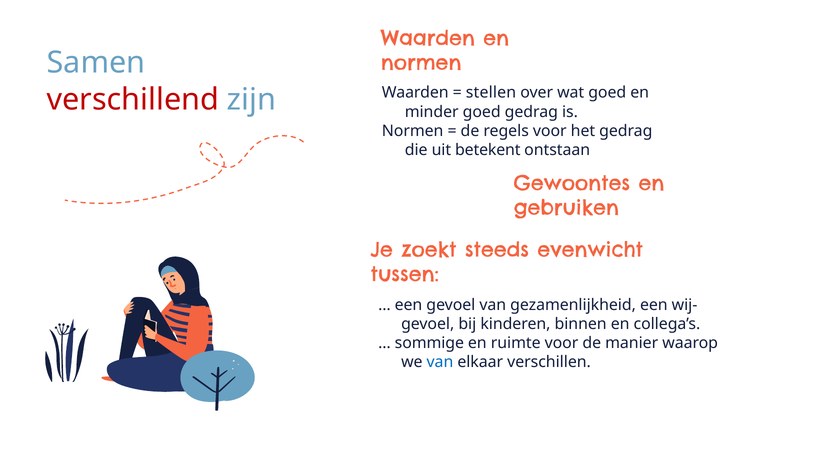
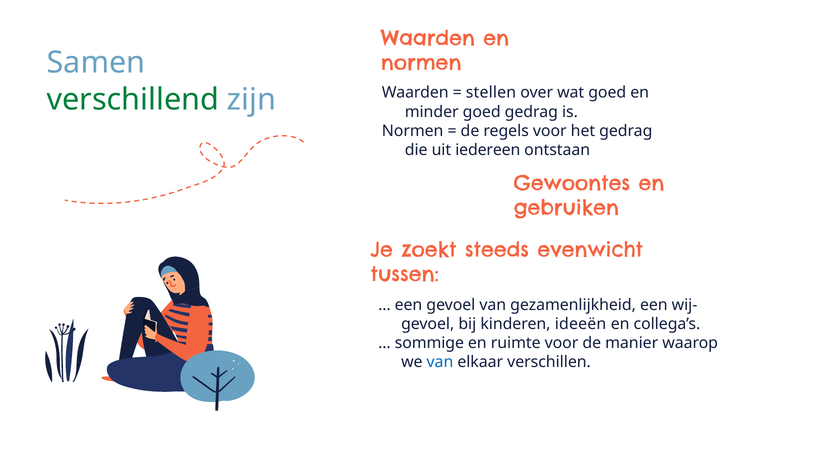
verschillend colour: red -> green
betekent: betekent -> iedereen
binnen: binnen -> ideeën
